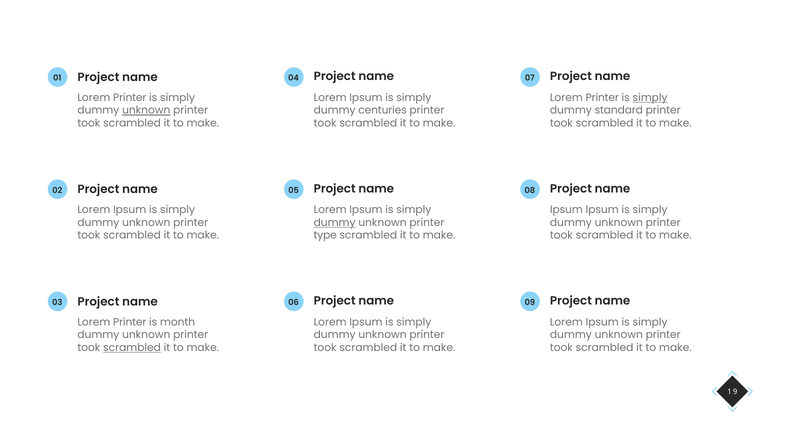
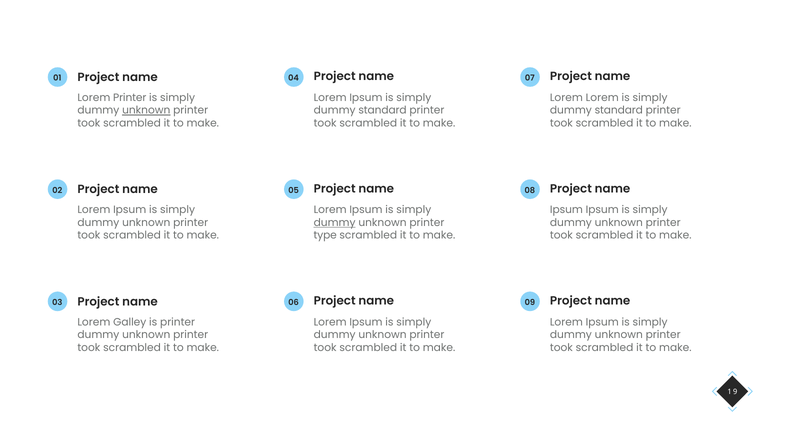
Printer at (602, 98): Printer -> Lorem
simply at (650, 98) underline: present -> none
centuries at (383, 110): centuries -> standard
Printer at (130, 322): Printer -> Galley
is month: month -> printer
scrambled at (132, 347) underline: present -> none
